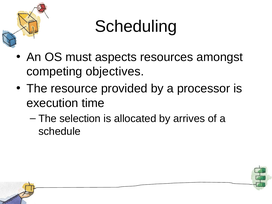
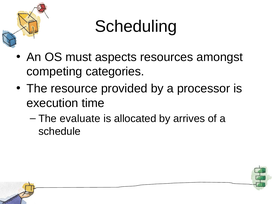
objectives: objectives -> categories
selection: selection -> evaluate
